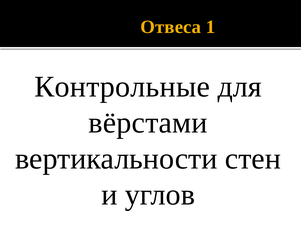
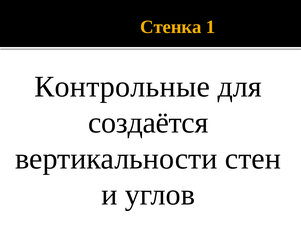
Отвеса: Отвеса -> Стенка
вёрстами: вёрстами -> создаётся
